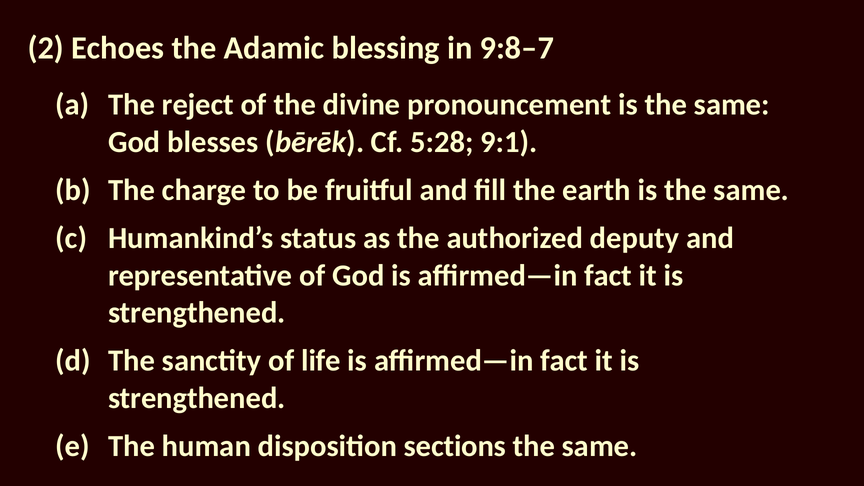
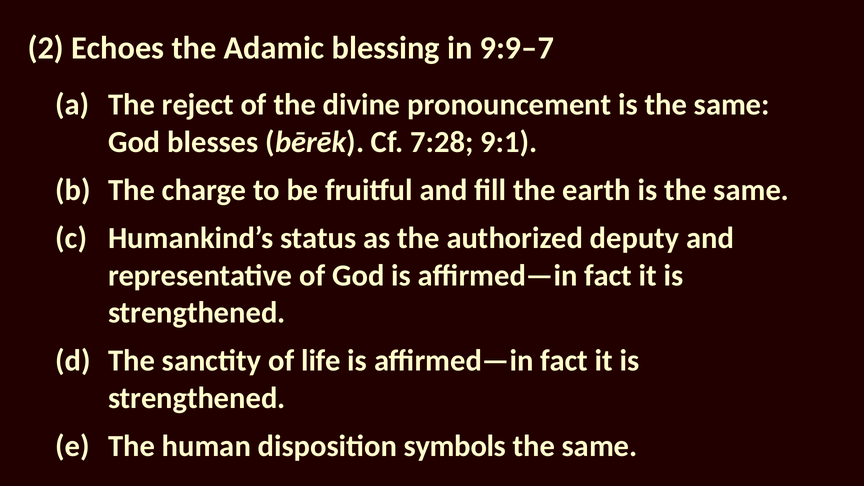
9:8–7: 9:8–7 -> 9:9–7
5:28: 5:28 -> 7:28
sections: sections -> symbols
